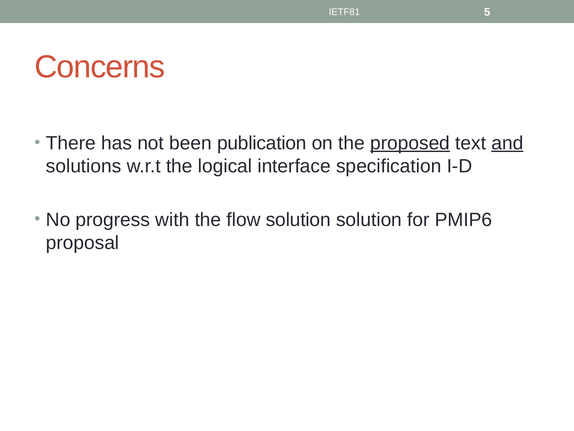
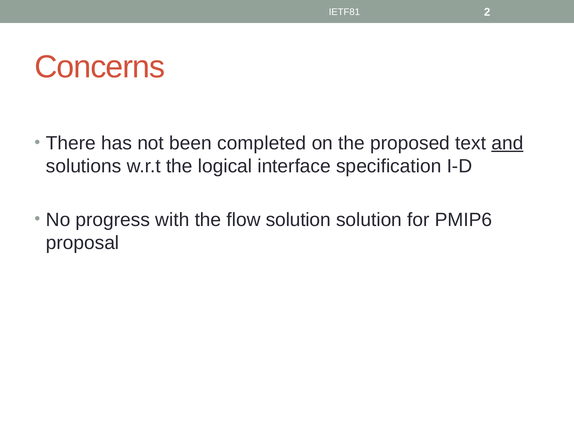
5: 5 -> 2
publication: publication -> completed
proposed underline: present -> none
